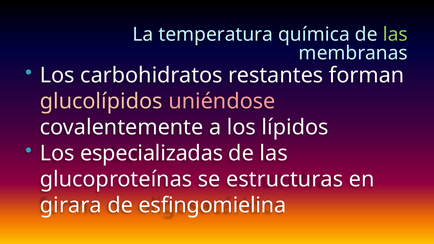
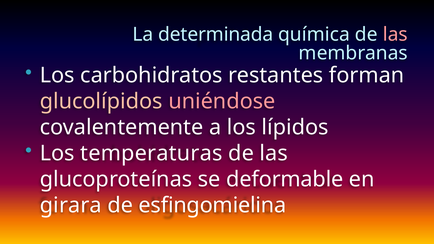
temperatura: temperatura -> determinada
las at (395, 35) colour: light green -> pink
especializadas: especializadas -> temperaturas
estructuras: estructuras -> deformable
